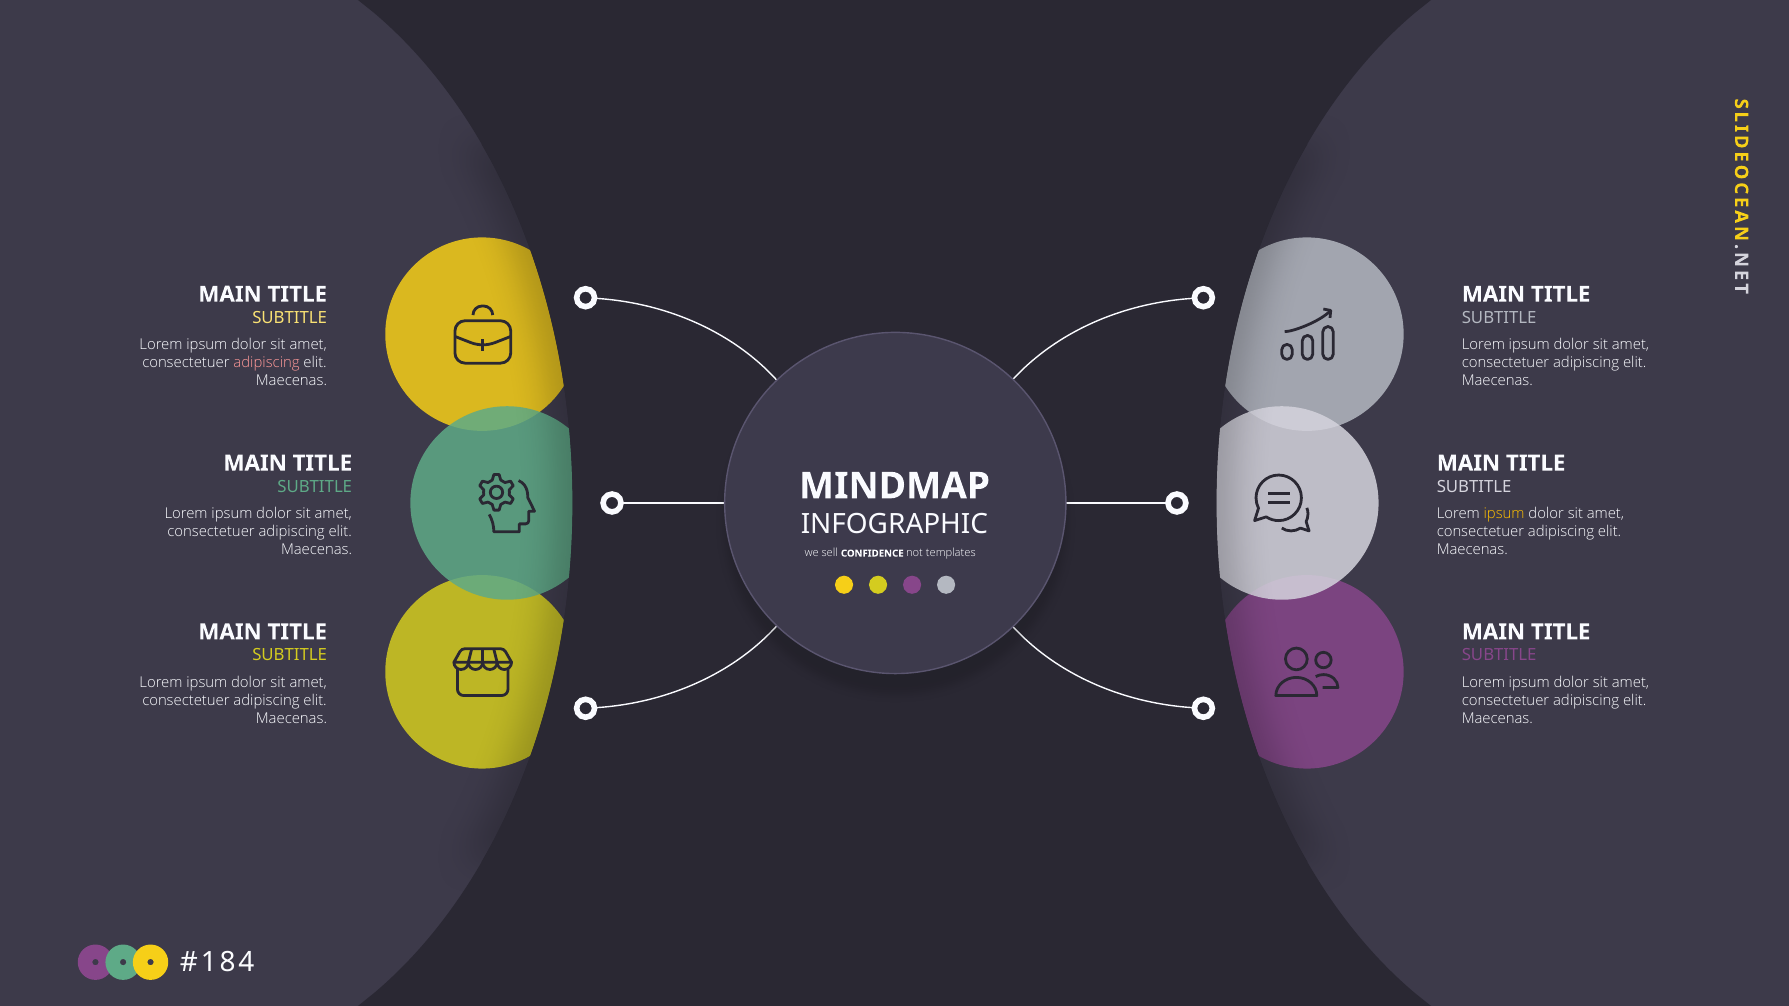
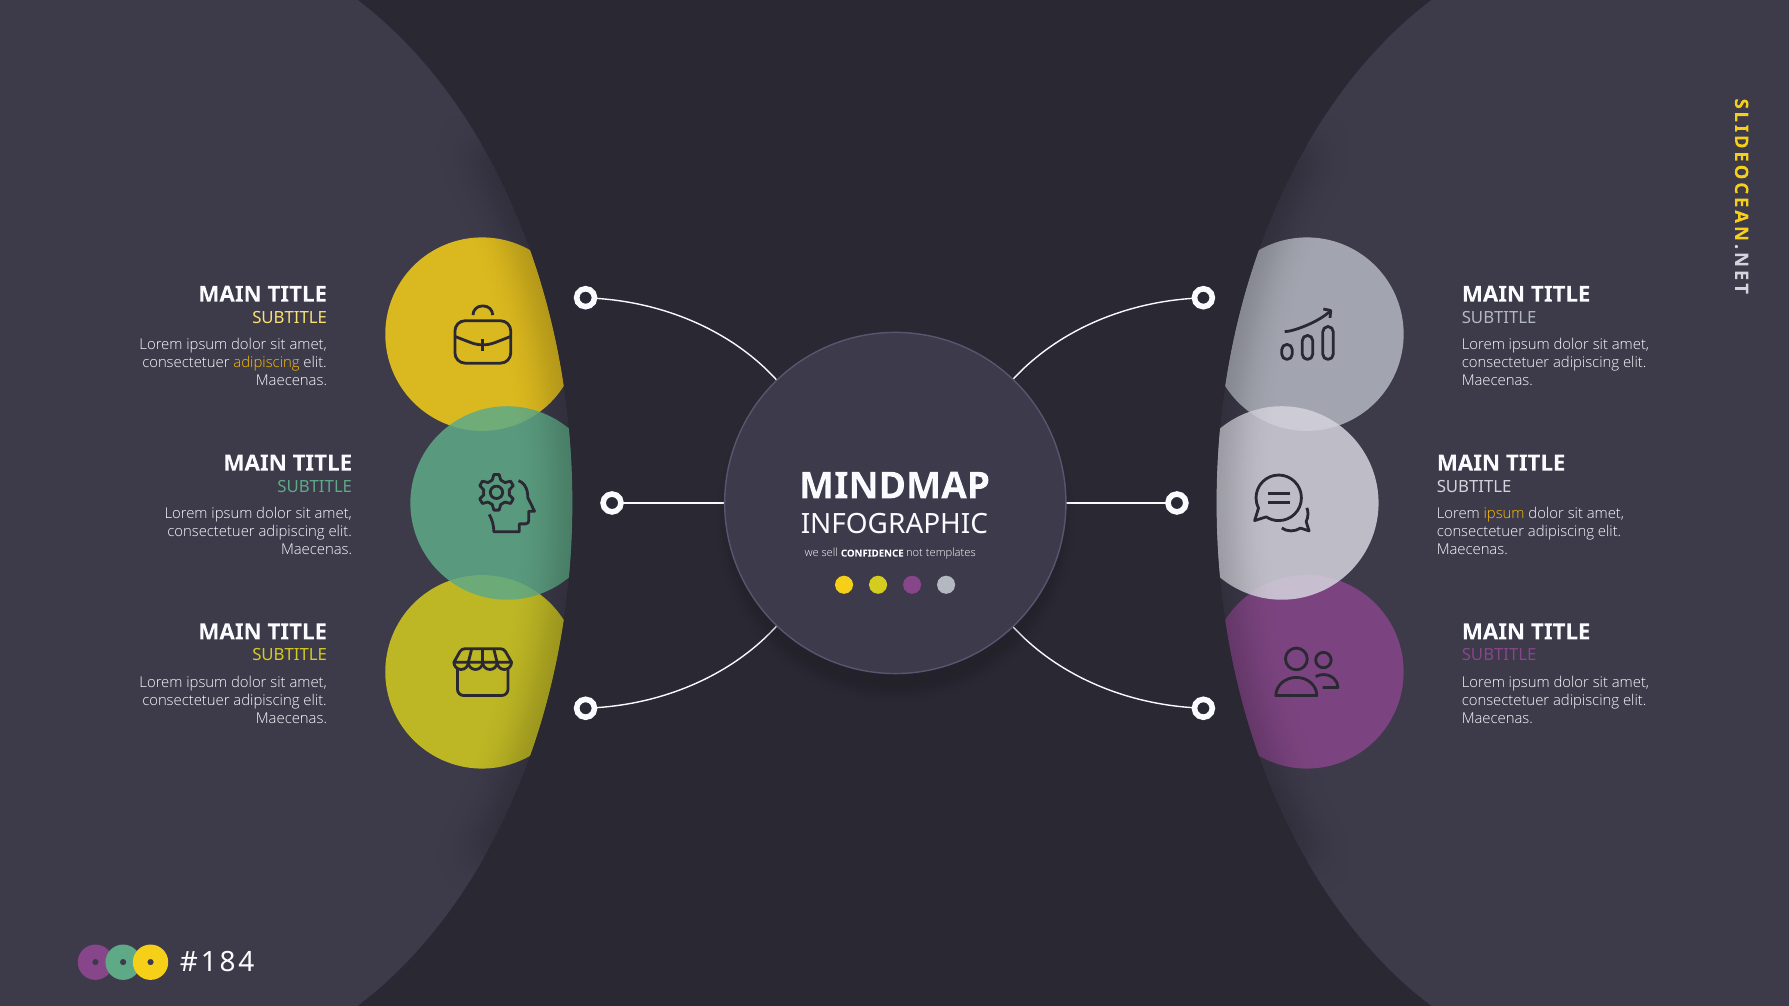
adipiscing at (267, 363) colour: pink -> yellow
